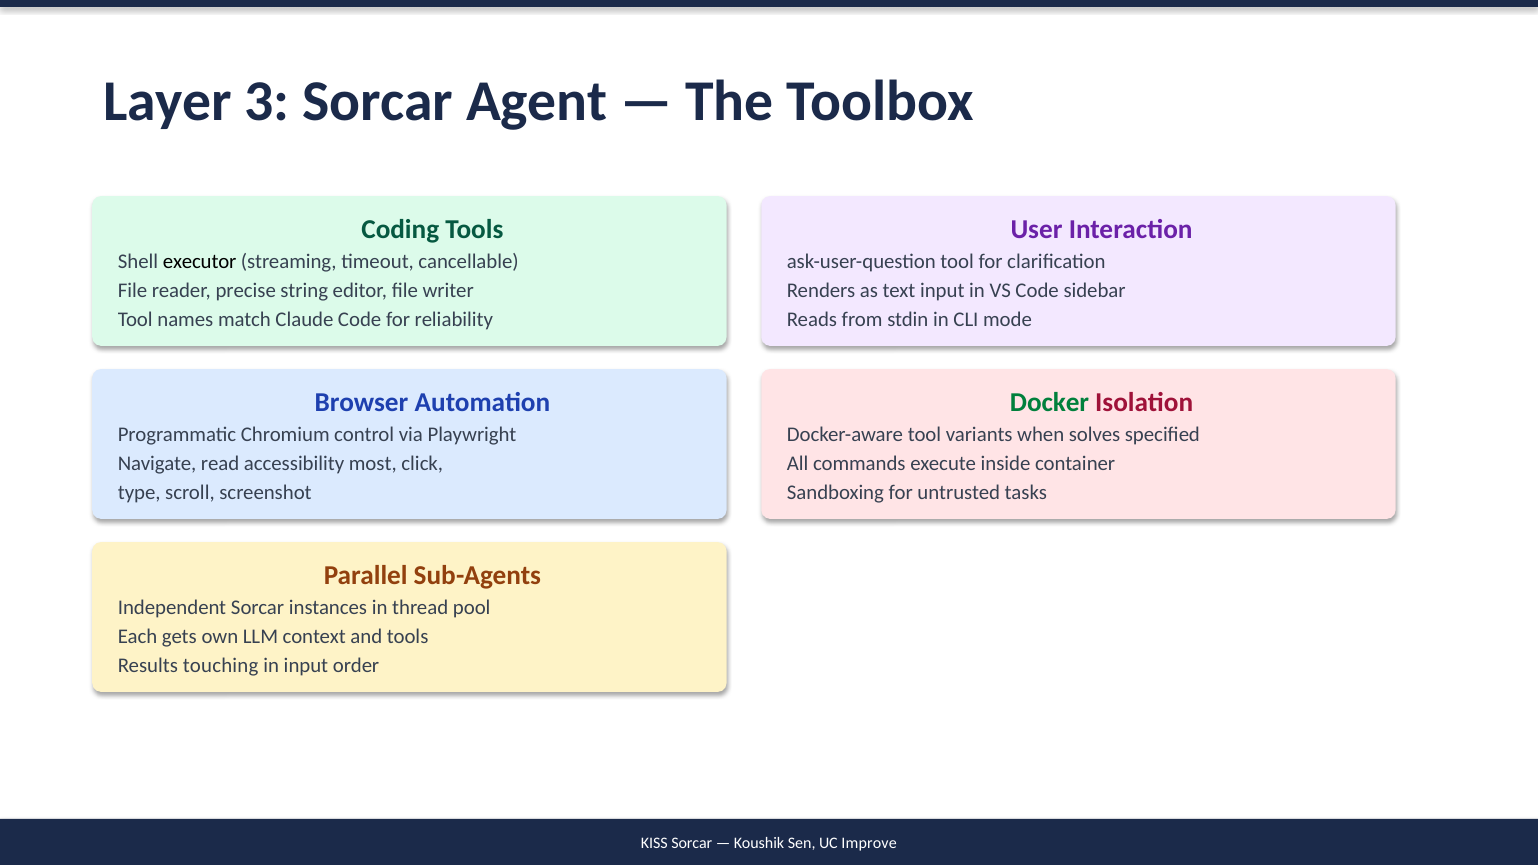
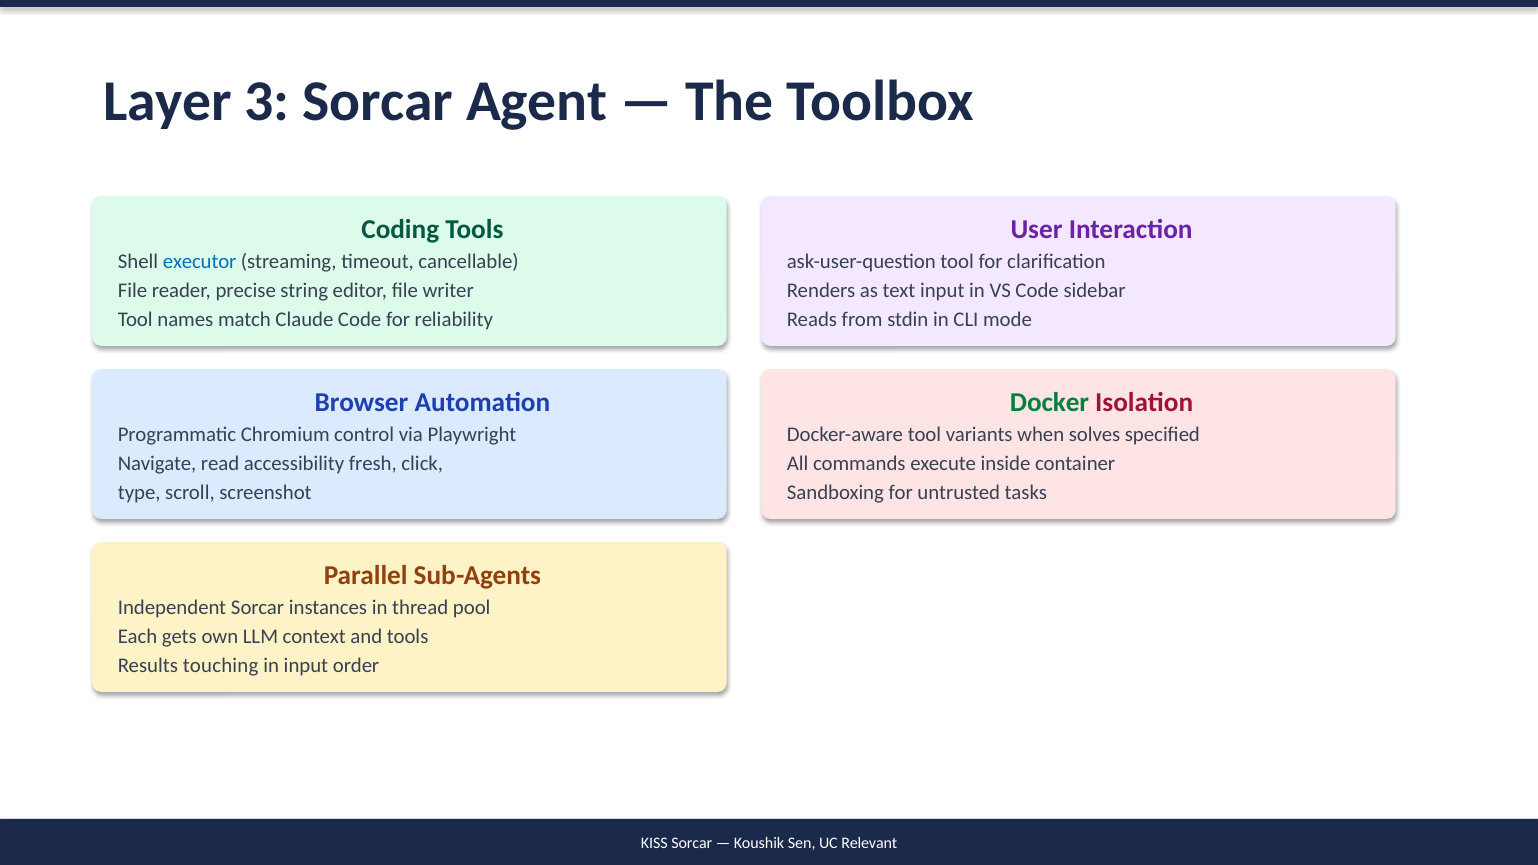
executor colour: black -> blue
most: most -> fresh
Improve: Improve -> Relevant
